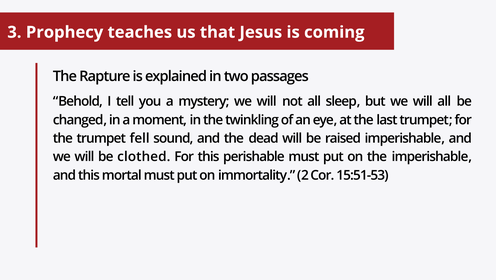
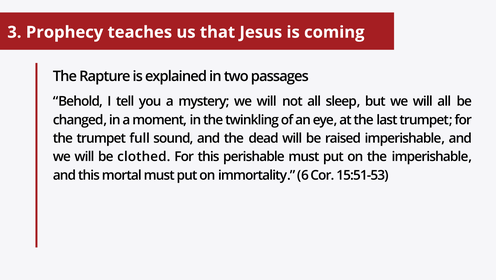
fell: fell -> full
immortality 2: 2 -> 6
